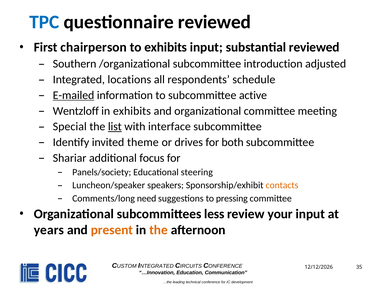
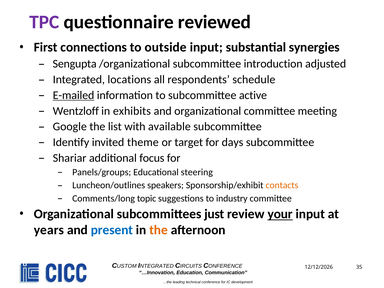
TPC colour: blue -> purple
chairperson: chairperson -> connections
to exhibits: exhibits -> outside
substantial reviewed: reviewed -> synergies
Southern: Southern -> Sengupta
Special: Special -> Google
list underline: present -> none
interface: interface -> available
drives: drives -> target
both: both -> days
Panels/society: Panels/society -> Panels/groups
Luncheon/speaker: Luncheon/speaker -> Luncheon/outlines
need: need -> topic
pressing: pressing -> industry
less: less -> just
your underline: none -> present
present colour: orange -> blue
